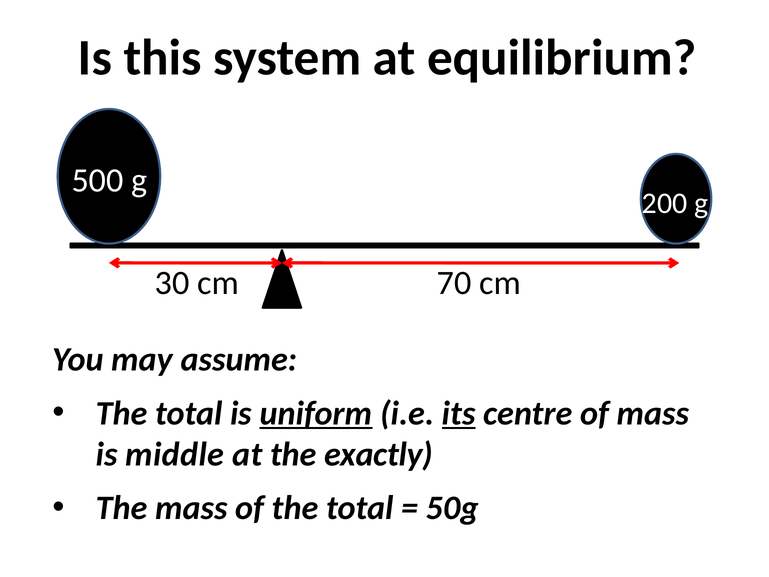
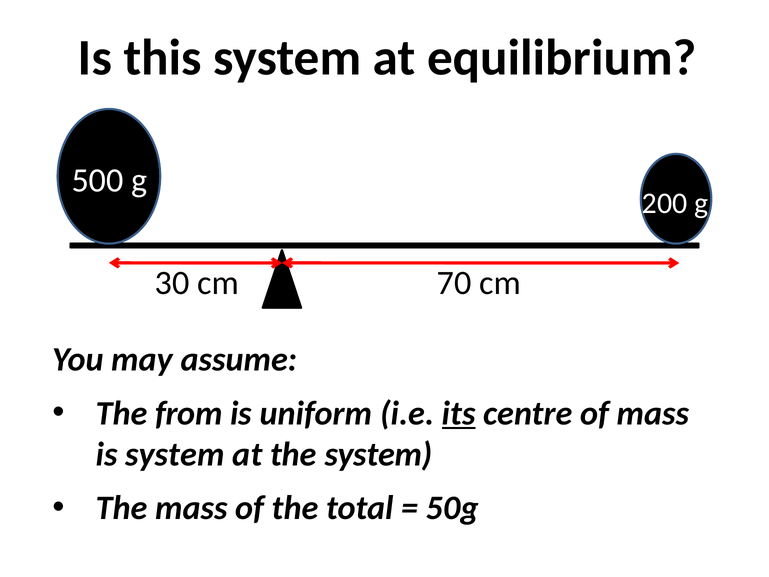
total at (189, 413): total -> from
uniform underline: present -> none
is middle: middle -> system
the exactly: exactly -> system
